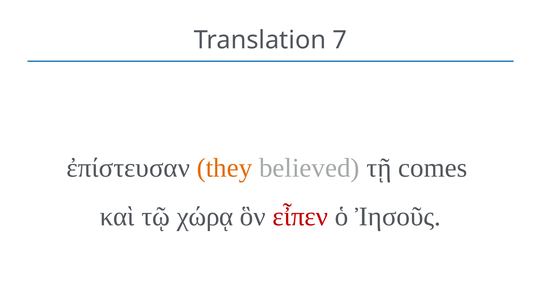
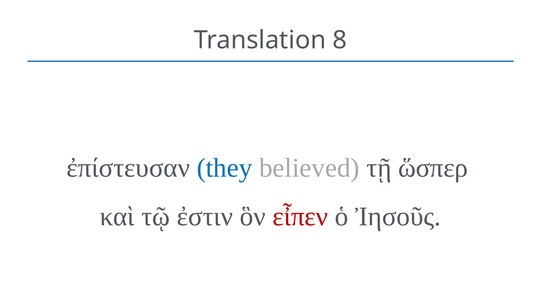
7: 7 -> 8
they colour: orange -> blue
comes: comes -> ὥσπερ
χώρᾳ: χώρᾳ -> ἐστιν
